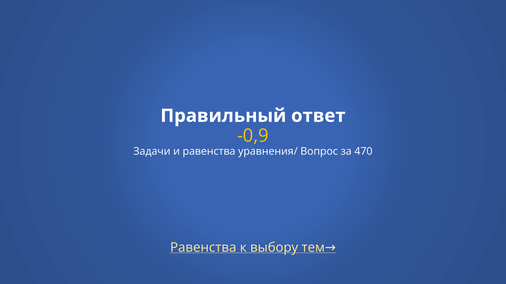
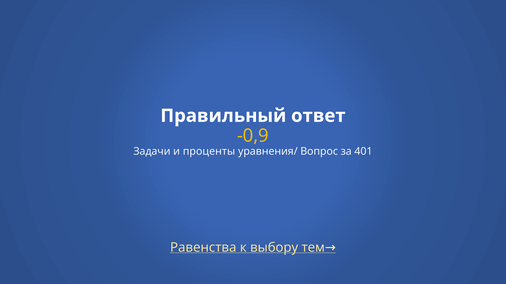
и равенства: равенства -> проценты
470: 470 -> 401
